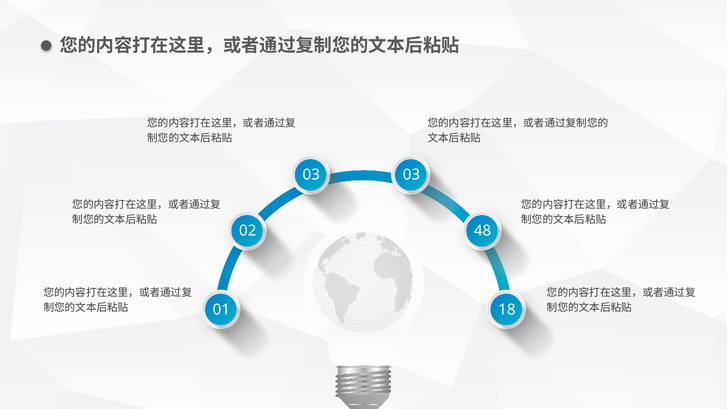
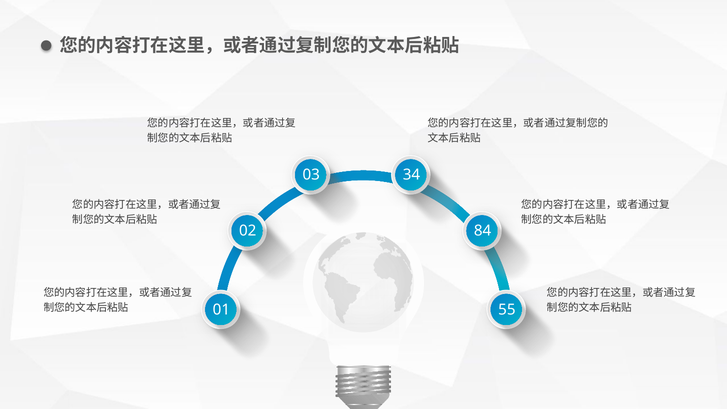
03 03: 03 -> 34
48: 48 -> 84
18: 18 -> 55
